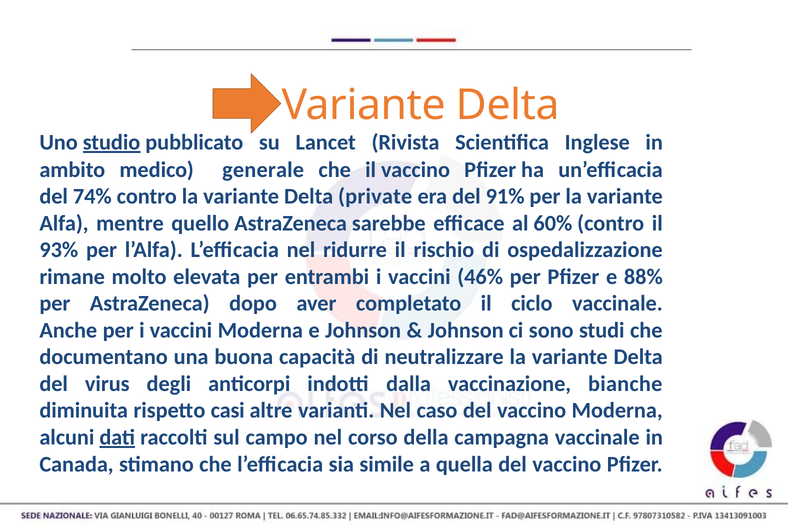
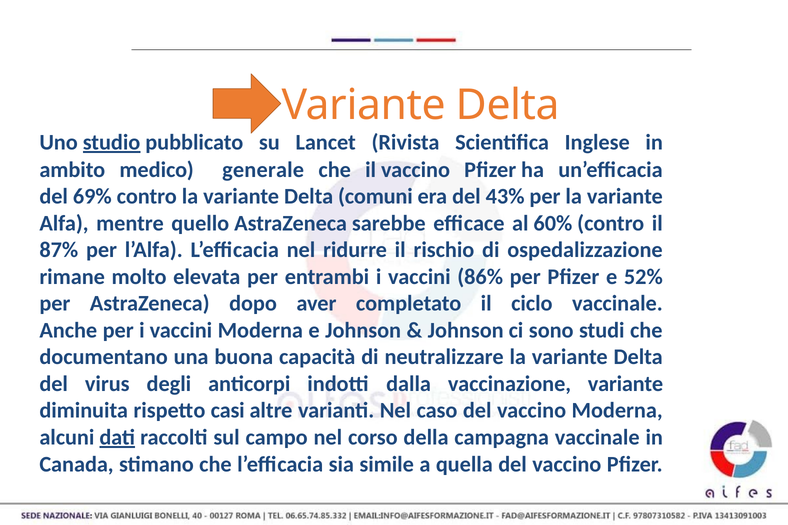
74%: 74% -> 69%
private: private -> comuni
91%: 91% -> 43%
93%: 93% -> 87%
46%: 46% -> 86%
88%: 88% -> 52%
vaccinazione bianche: bianche -> variante
